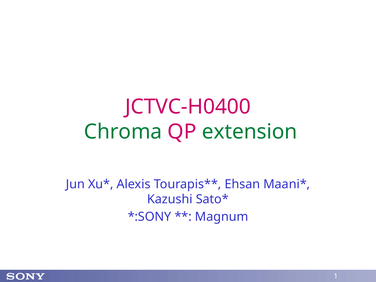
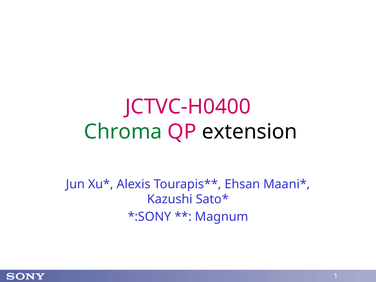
extension colour: green -> black
